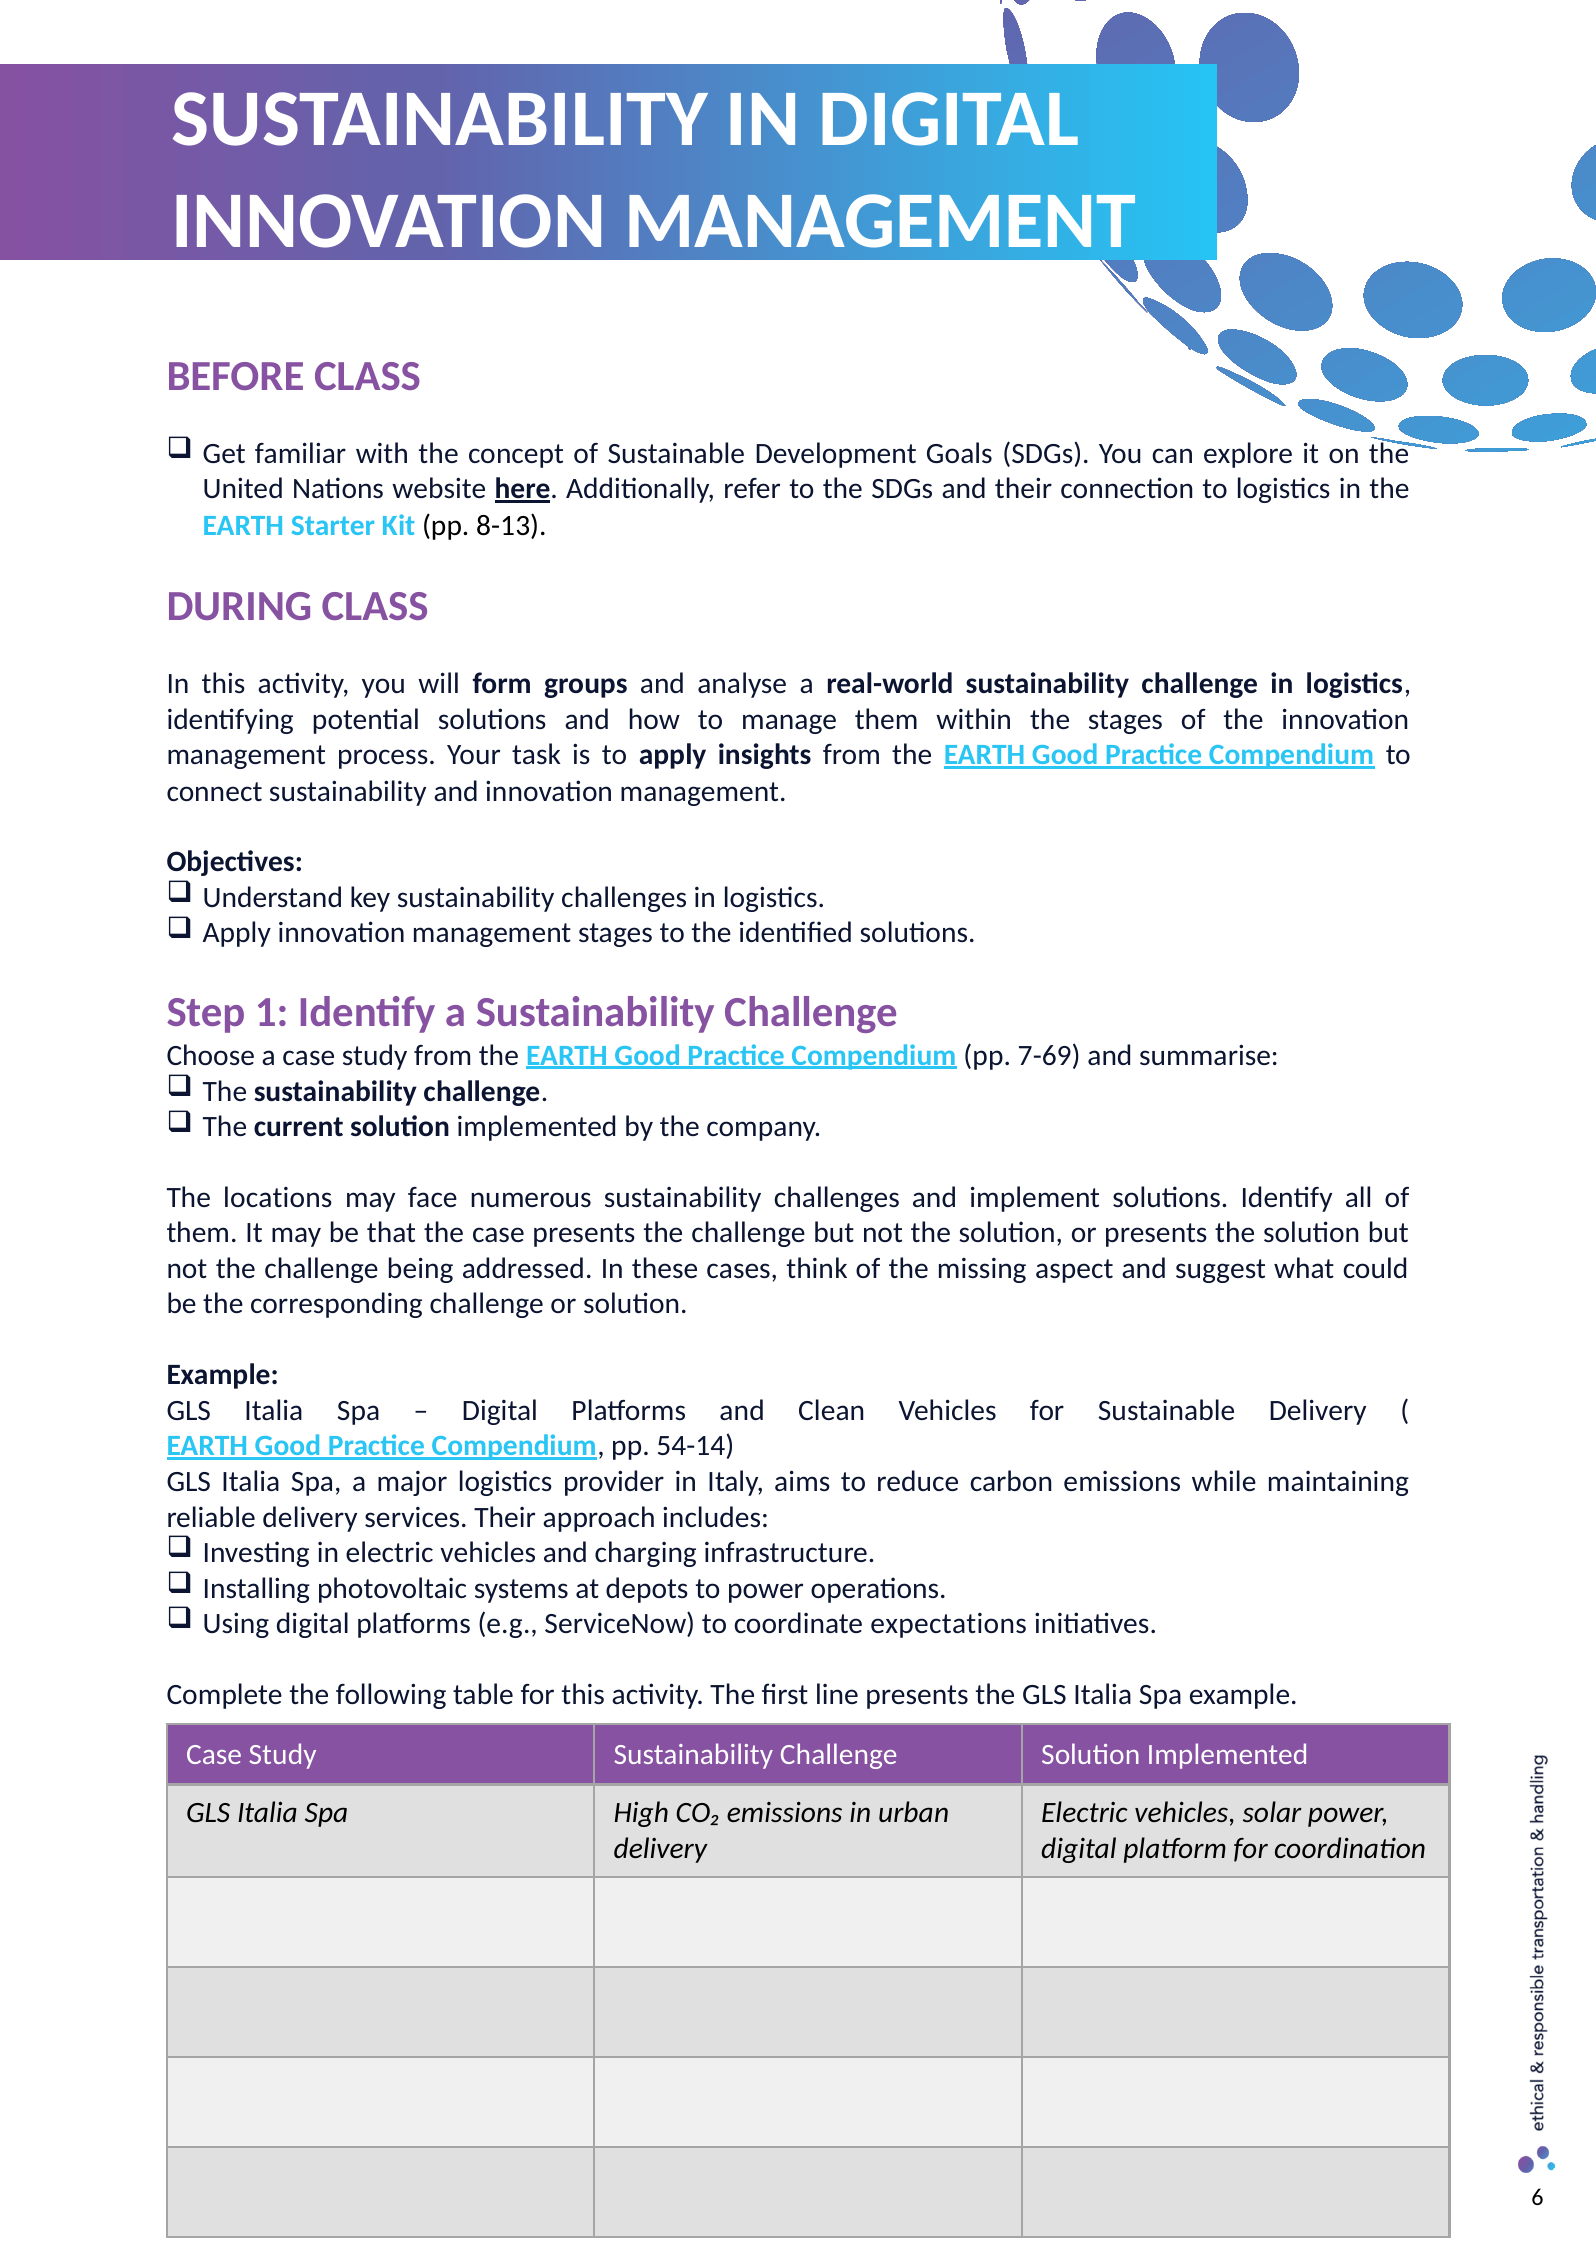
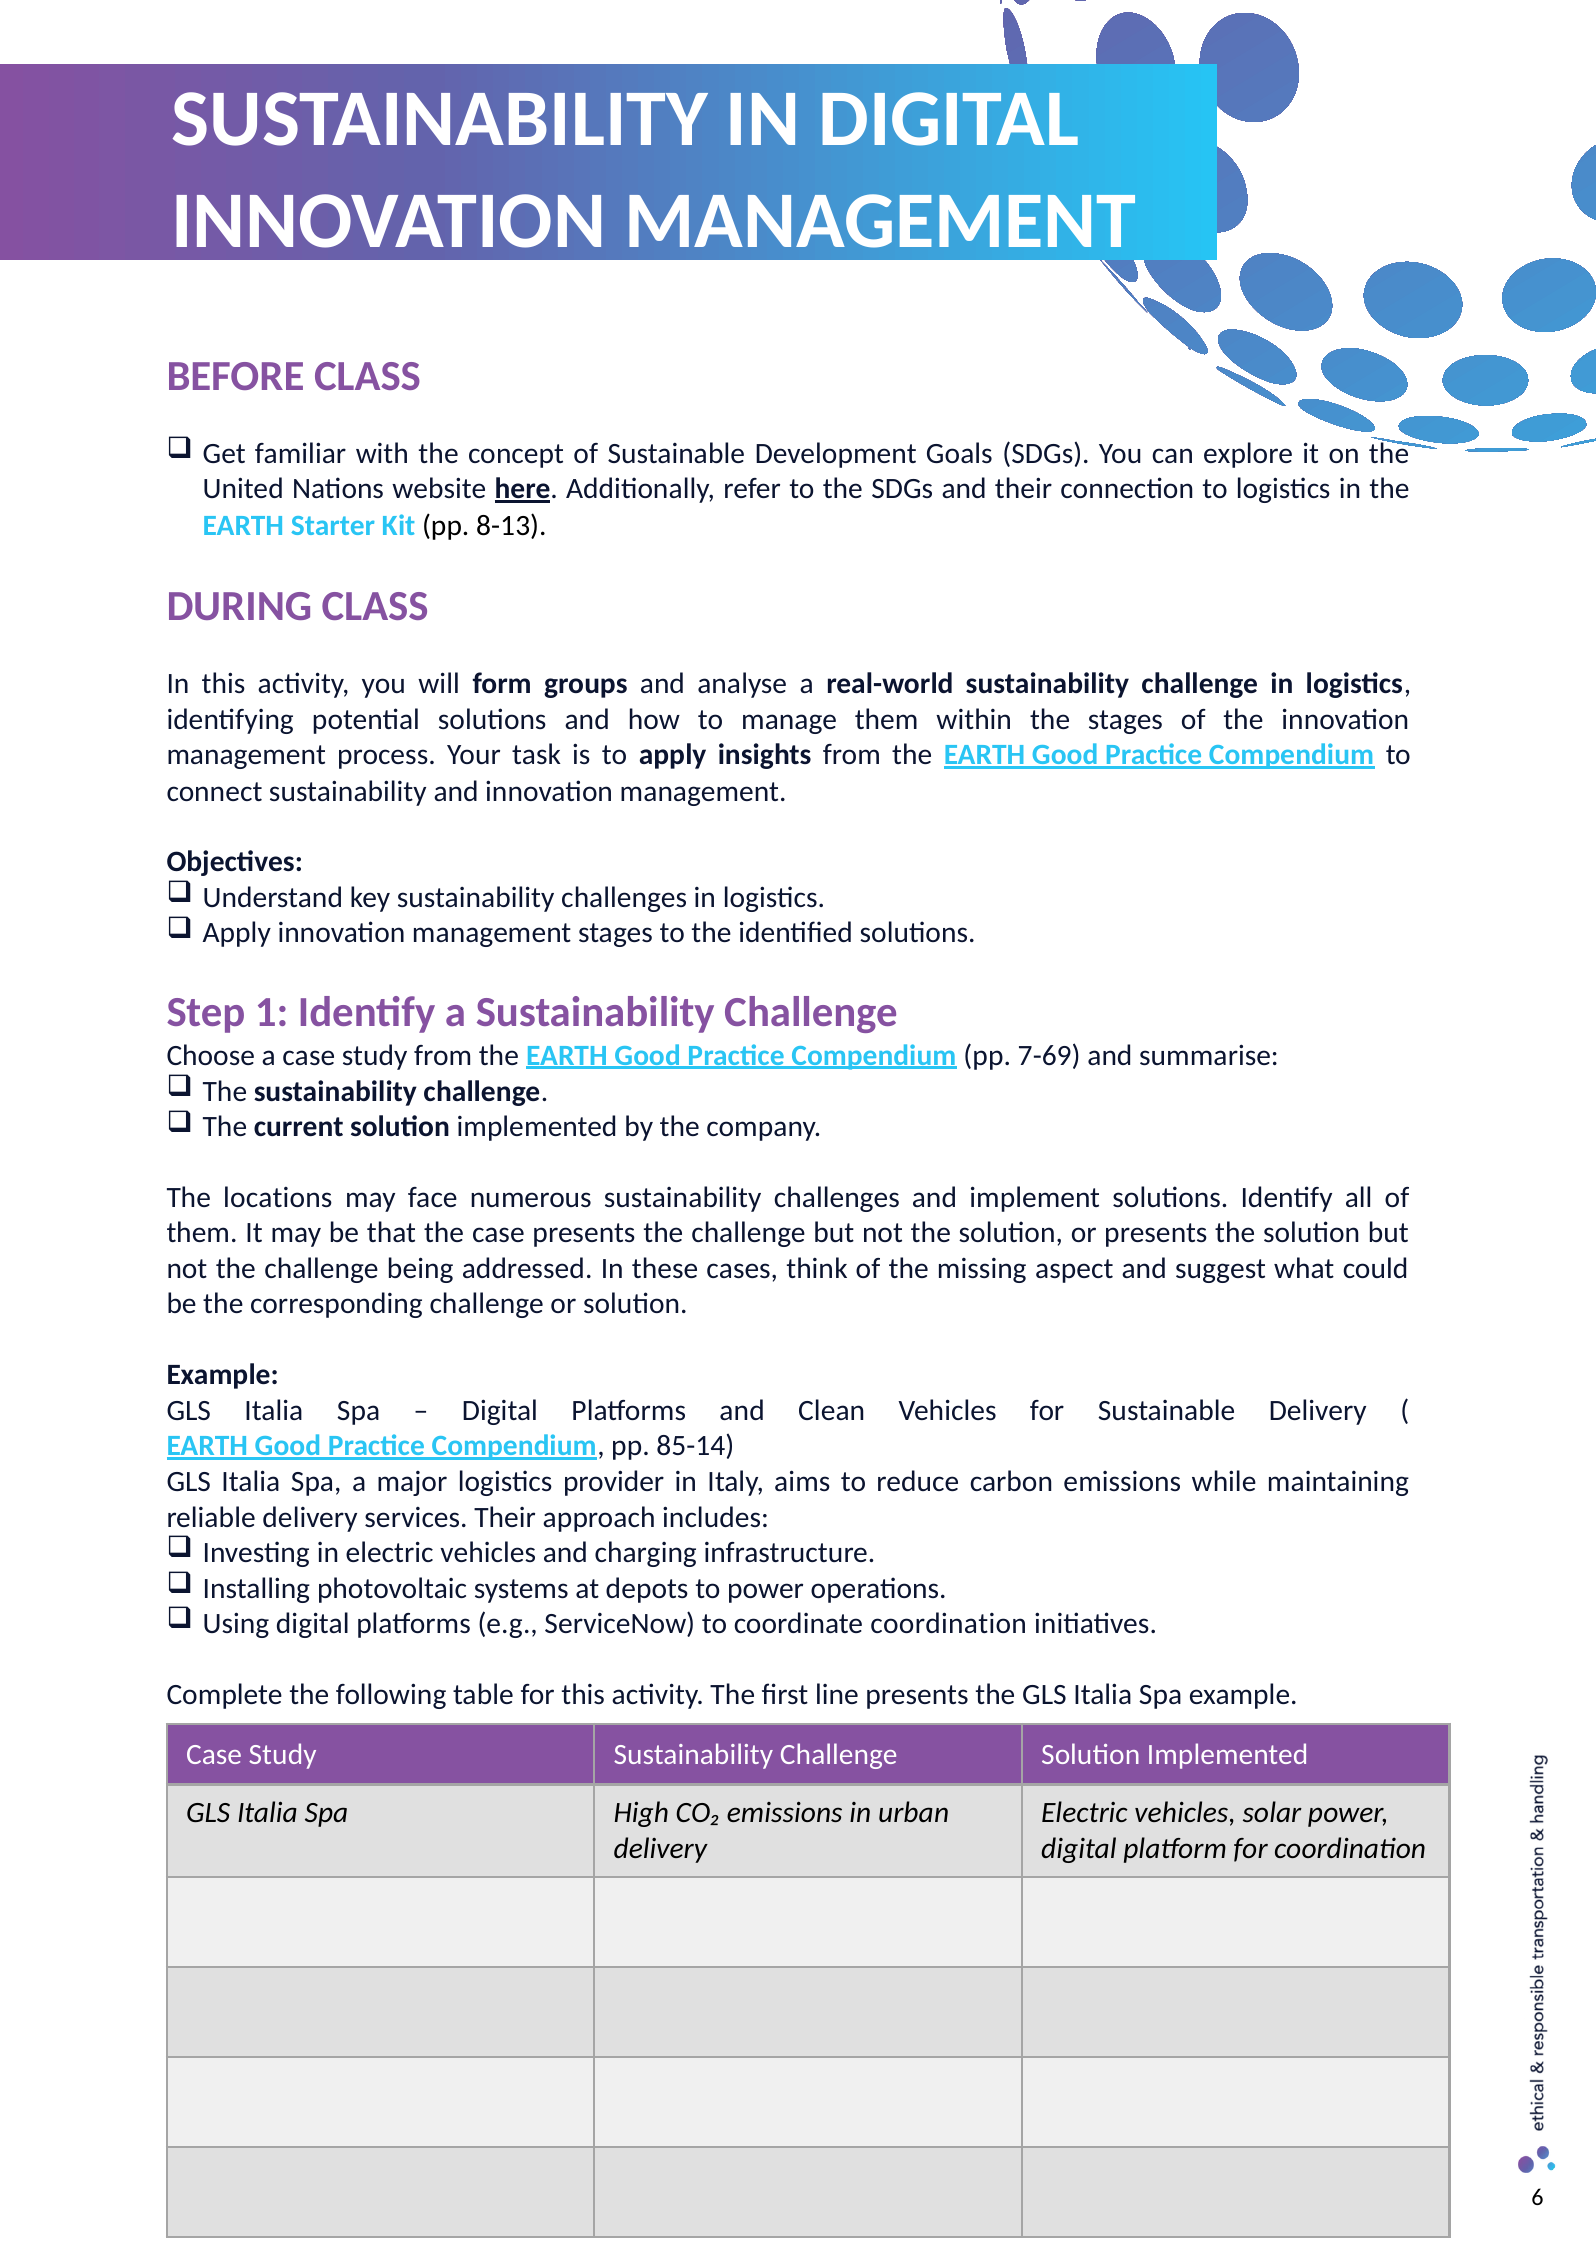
54-14: 54-14 -> 85-14
coordinate expectations: expectations -> coordination
